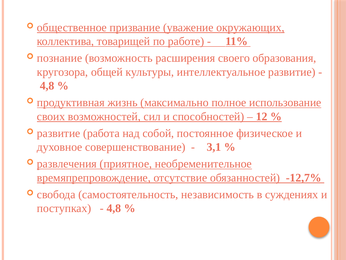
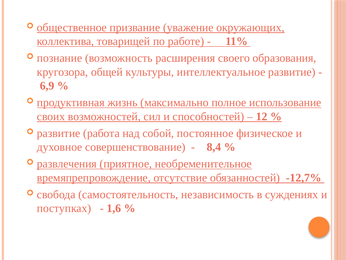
4,8 at (47, 86): 4,8 -> 6,9
3,1: 3,1 -> 8,4
4,8 at (114, 208): 4,8 -> 1,6
